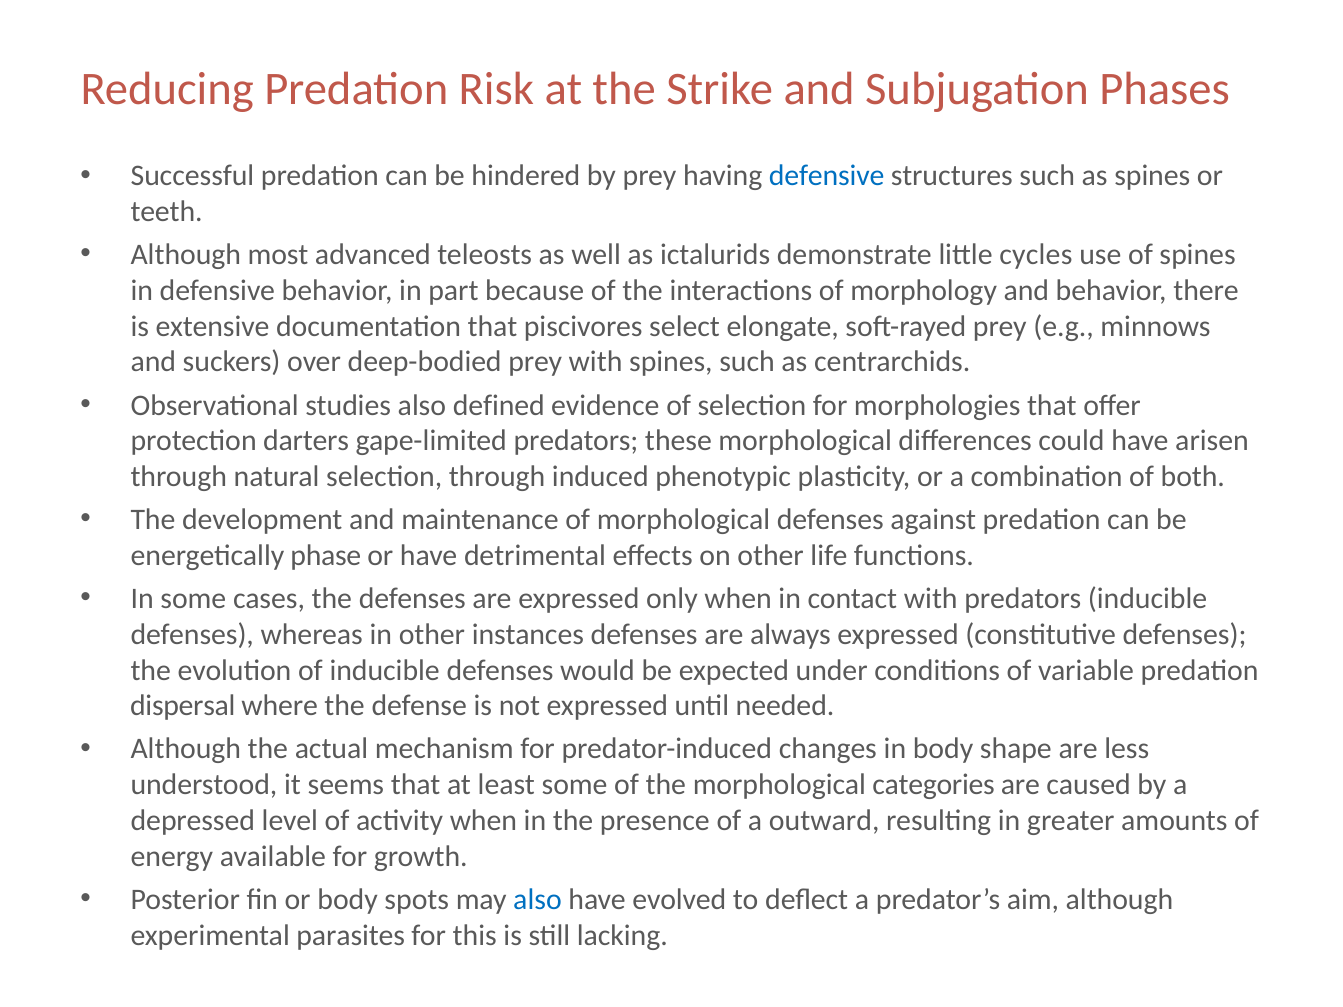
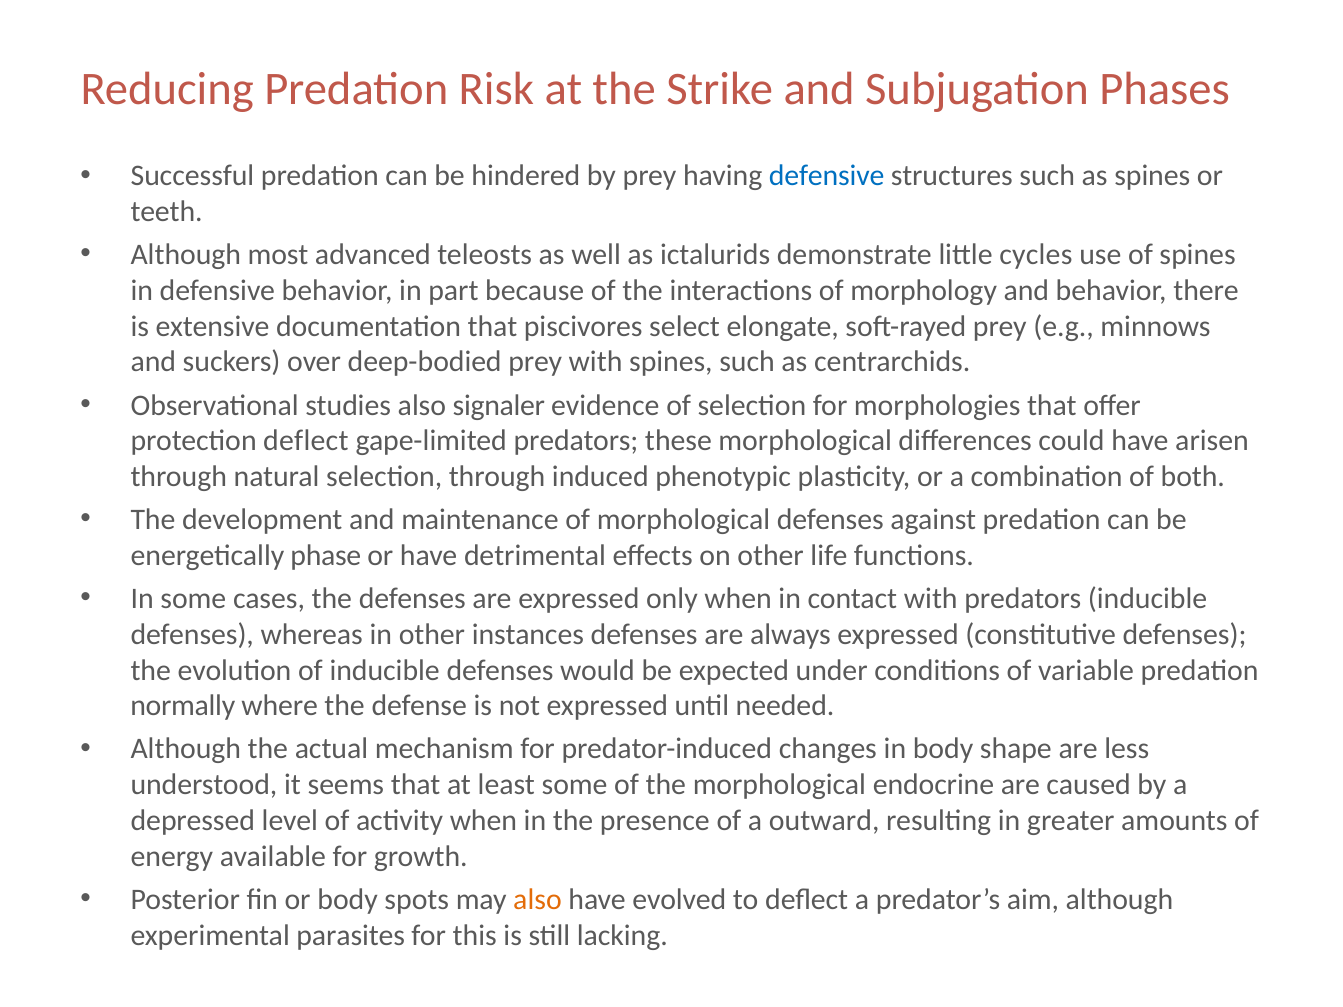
defined: defined -> signaler
protection darters: darters -> deflect
dispersal: dispersal -> normally
categories: categories -> endocrine
also at (537, 900) colour: blue -> orange
